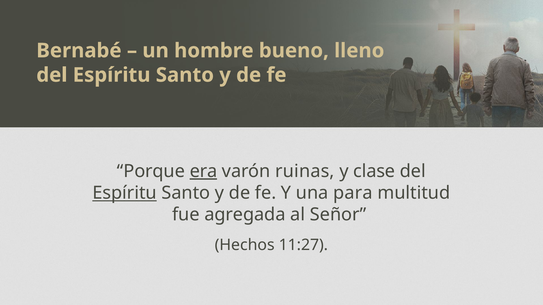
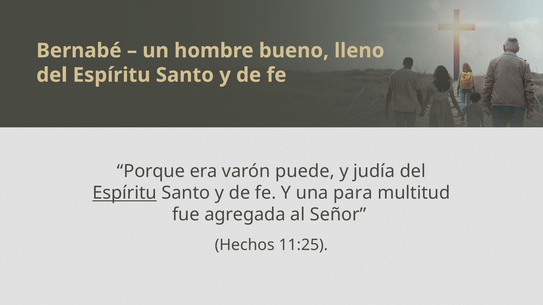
era underline: present -> none
ruinas: ruinas -> puede
clase: clase -> judía
11:27: 11:27 -> 11:25
